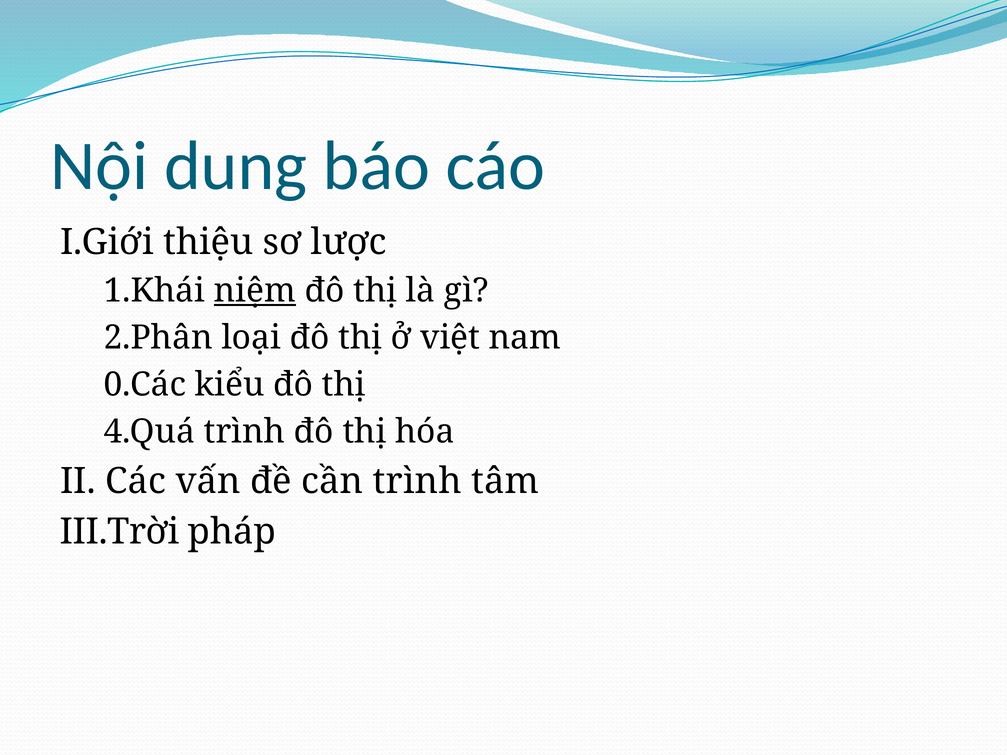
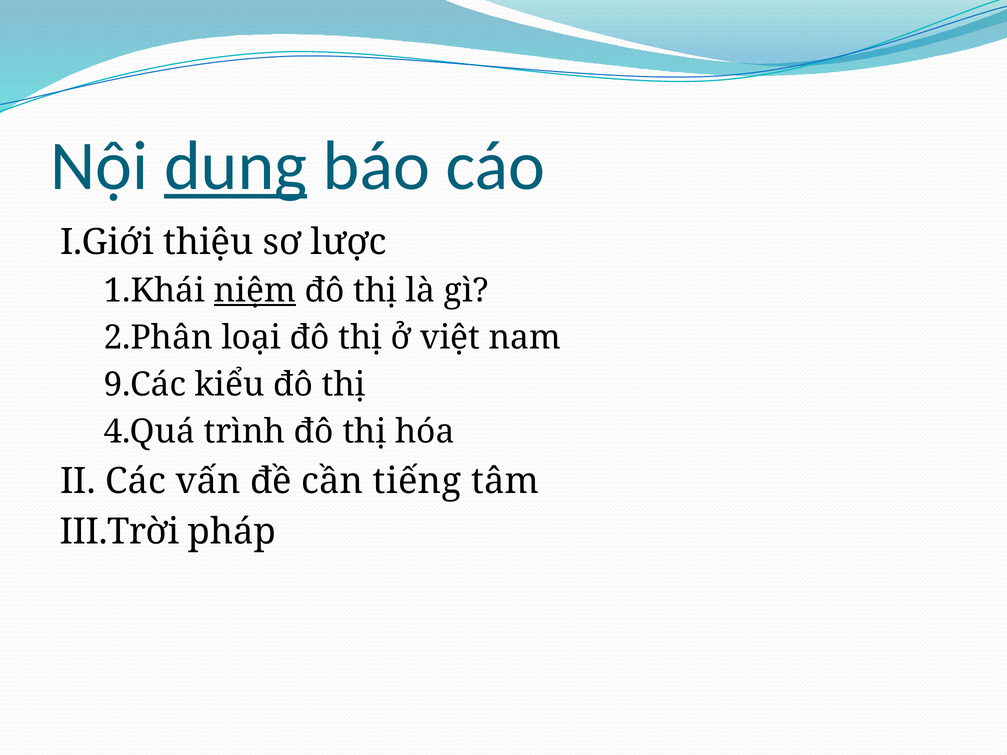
dung underline: none -> present
0.Các: 0.Các -> 9.Các
cần trình: trình -> tiếng
